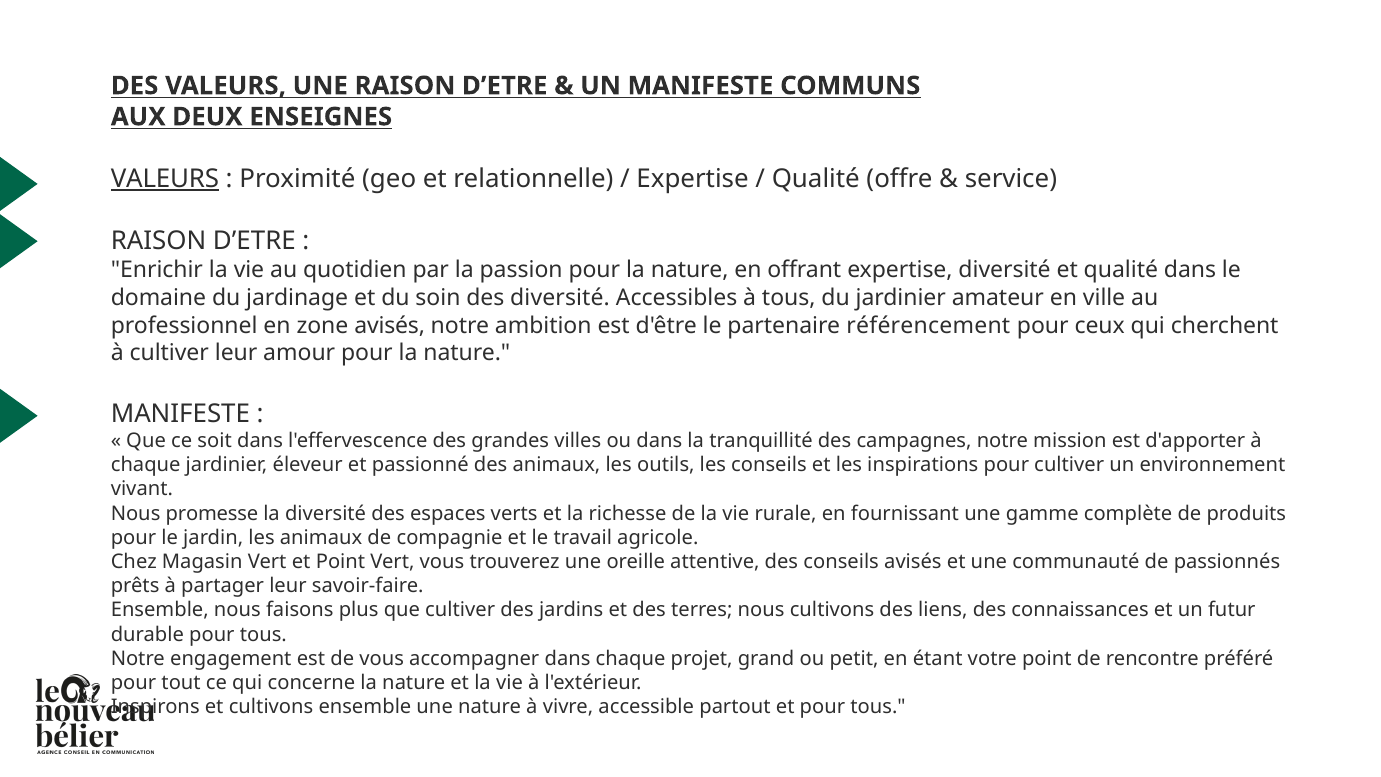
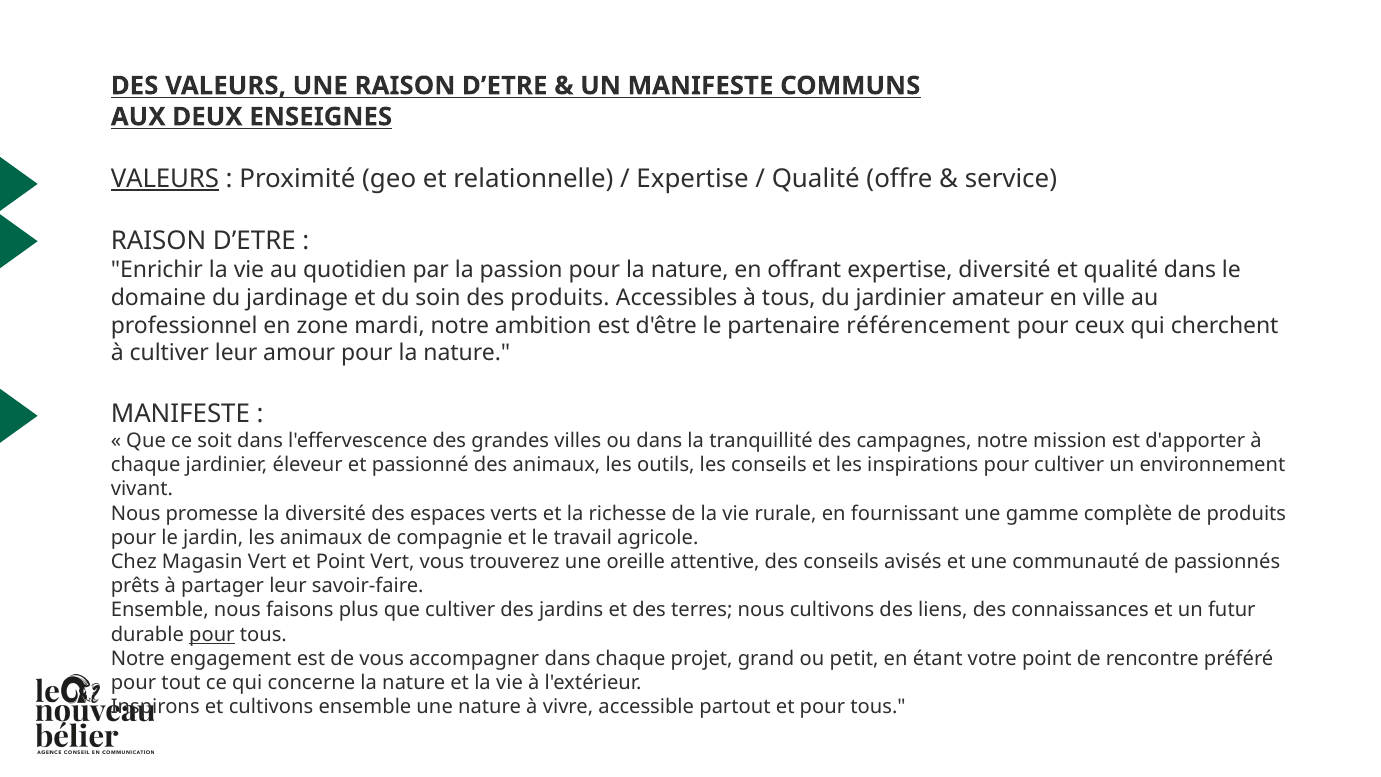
des diversité: diversité -> produits
zone avisés: avisés -> mardi
pour at (212, 634) underline: none -> present
